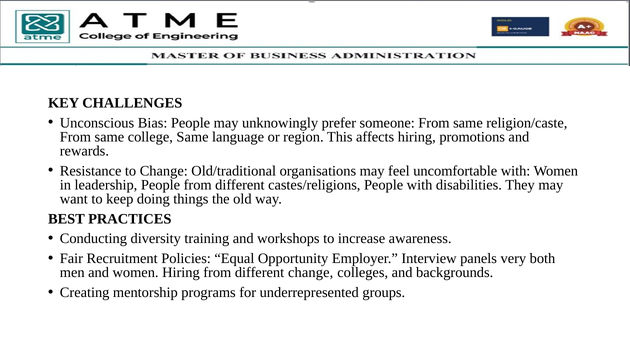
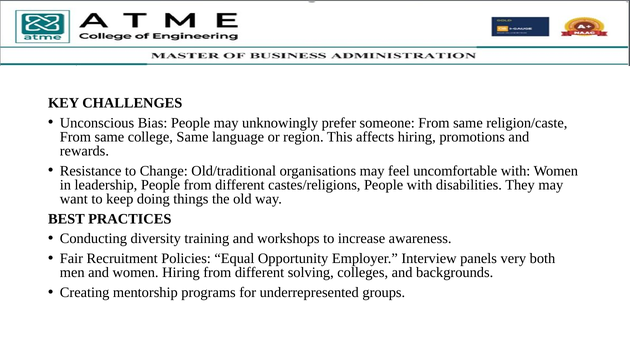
different change: change -> solving
